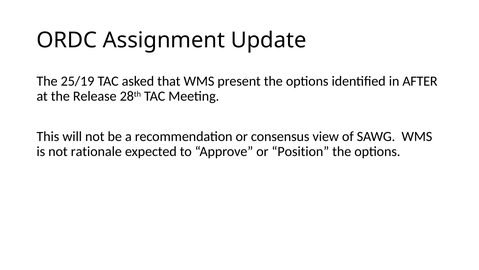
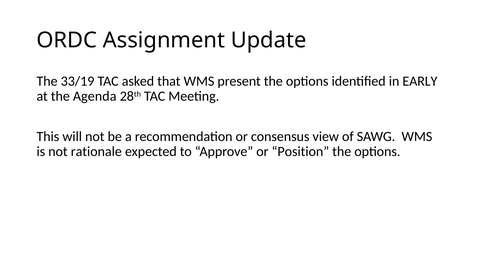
25/19: 25/19 -> 33/19
AFTER: AFTER -> EARLY
Release: Release -> Agenda
